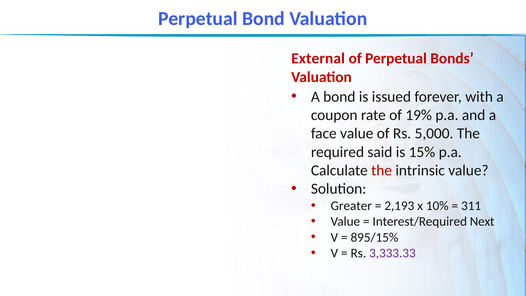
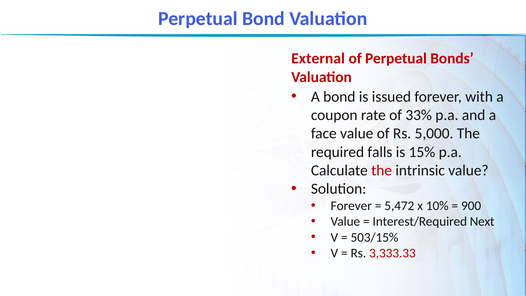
19%: 19% -> 33%
said: said -> falls
Greater at (351, 206): Greater -> Forever
2,193: 2,193 -> 5,472
311: 311 -> 900
895/15%: 895/15% -> 503/15%
3,333.33 colour: purple -> red
